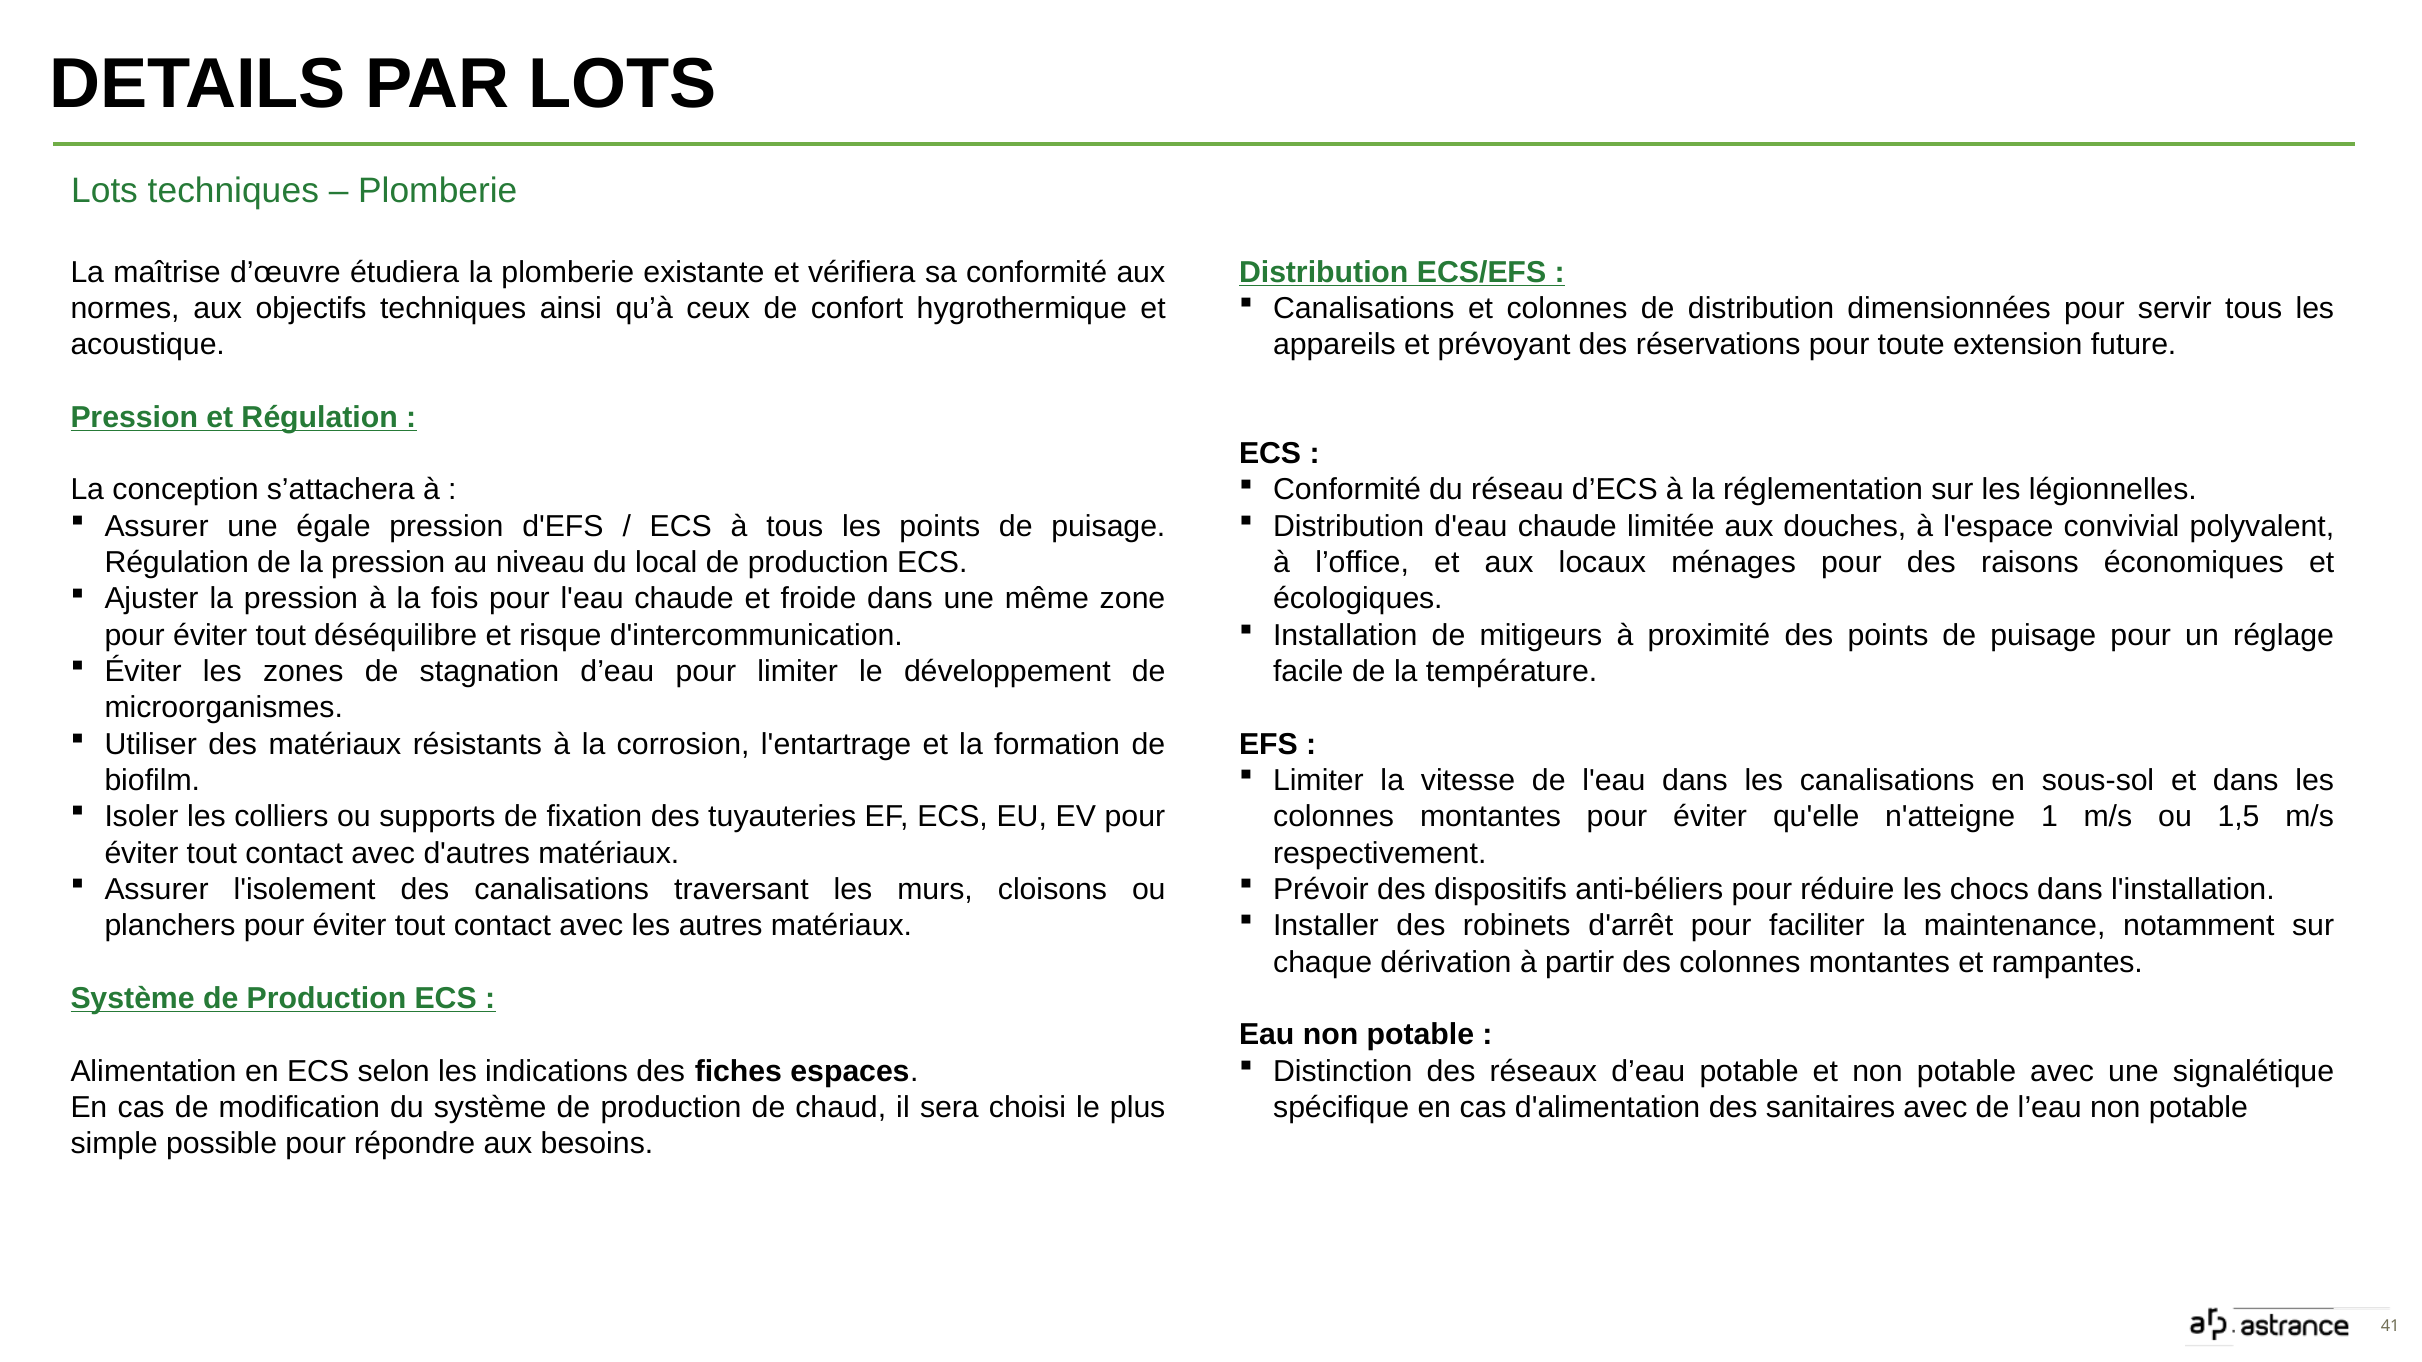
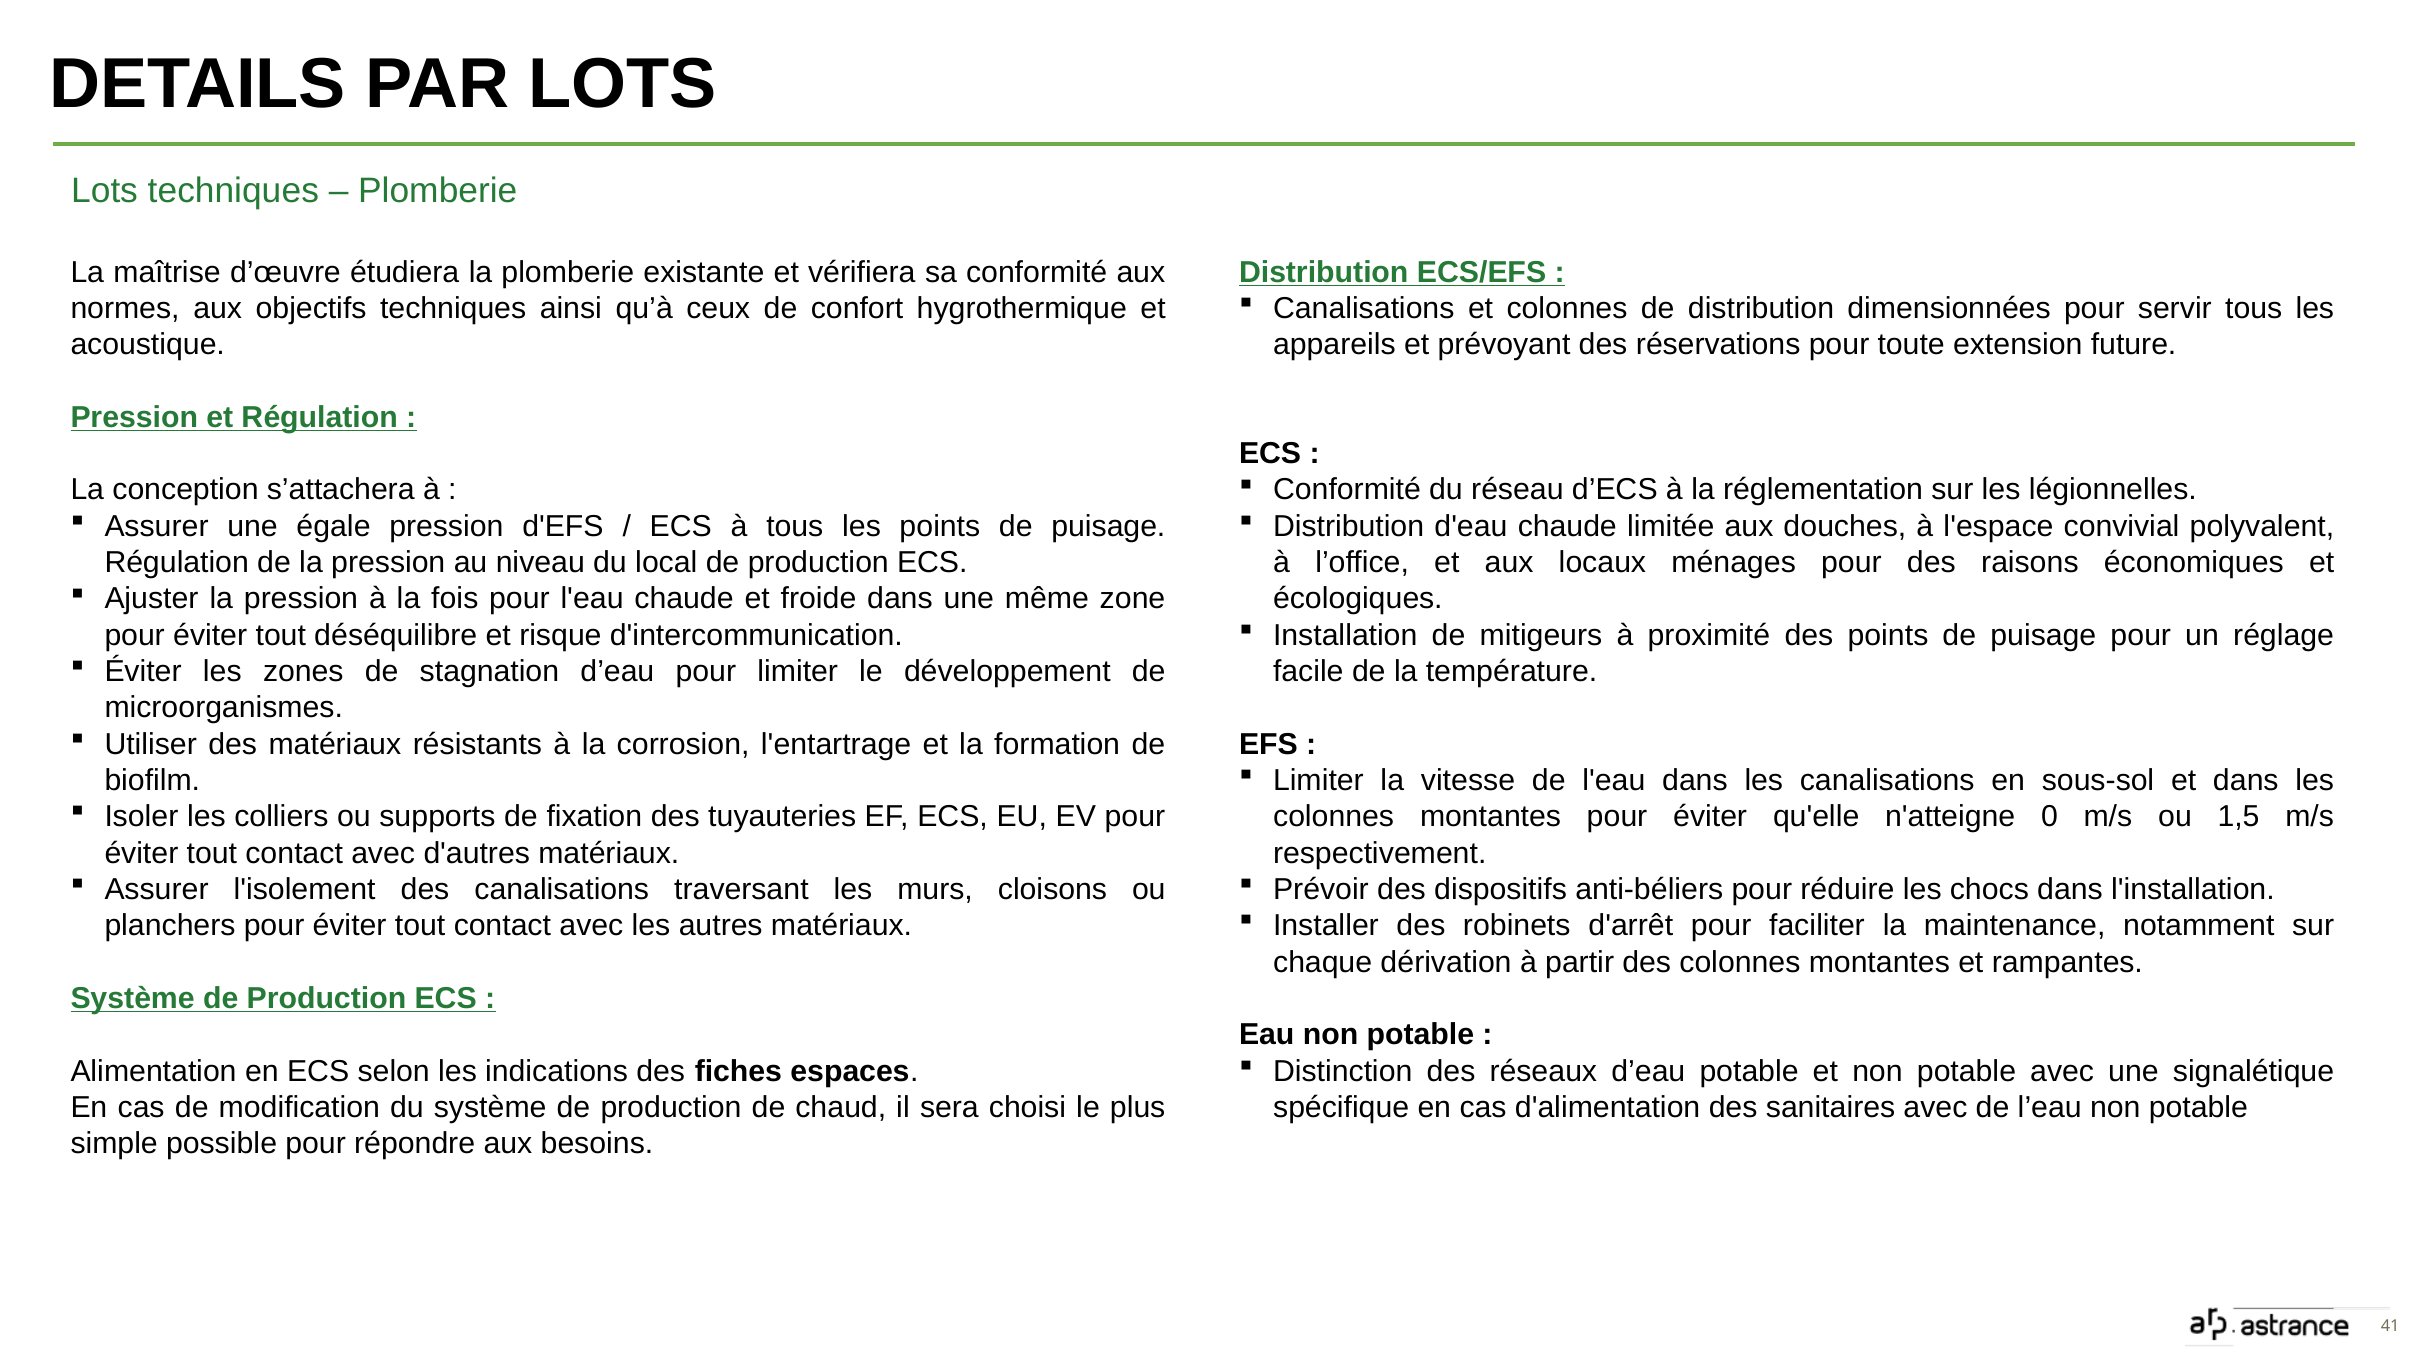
1: 1 -> 0
